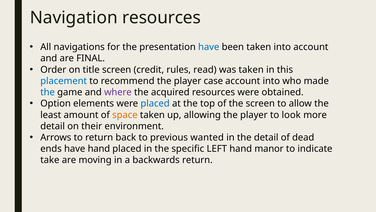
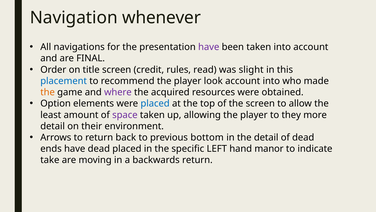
Navigation resources: resources -> whenever
have at (209, 47) colour: blue -> purple
was taken: taken -> slight
case: case -> look
the at (48, 92) colour: blue -> orange
space colour: orange -> purple
look: look -> they
wanted: wanted -> bottom
have hand: hand -> dead
